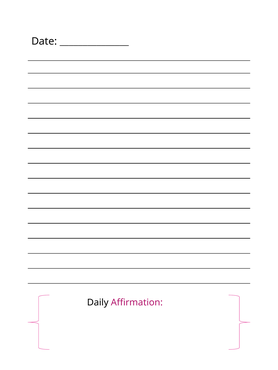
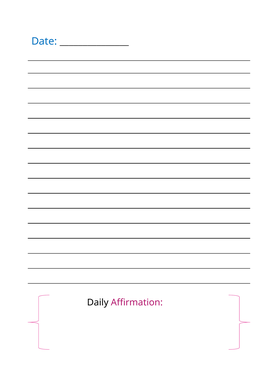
Date colour: black -> blue
